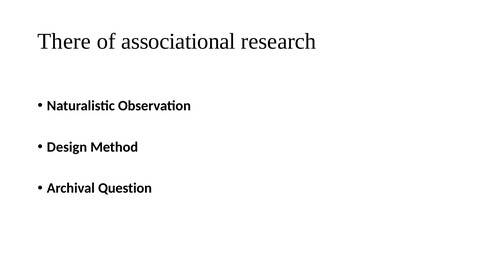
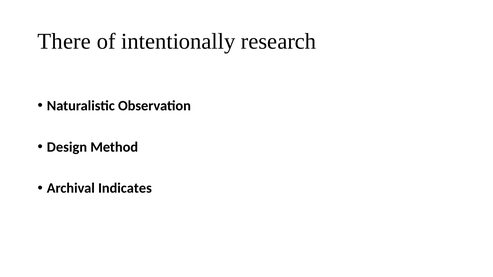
associational: associational -> intentionally
Question: Question -> Indicates
